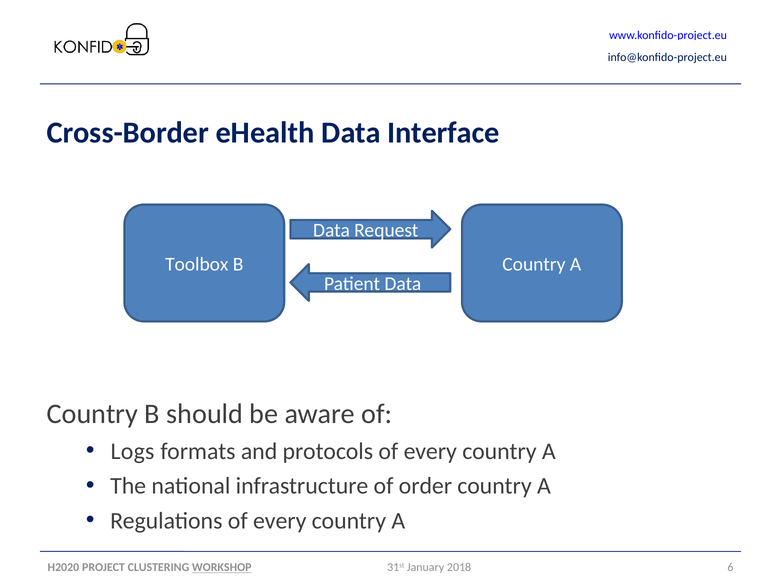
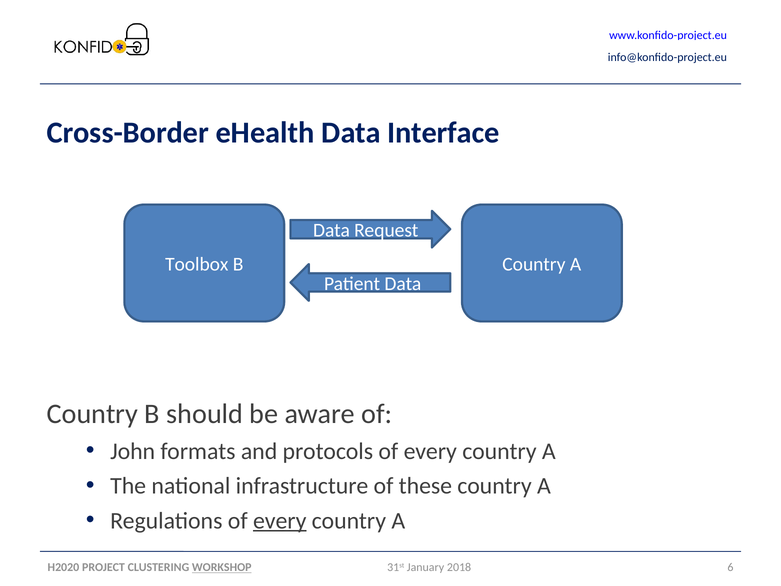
Logs: Logs -> John
order: order -> these
every at (280, 520) underline: none -> present
